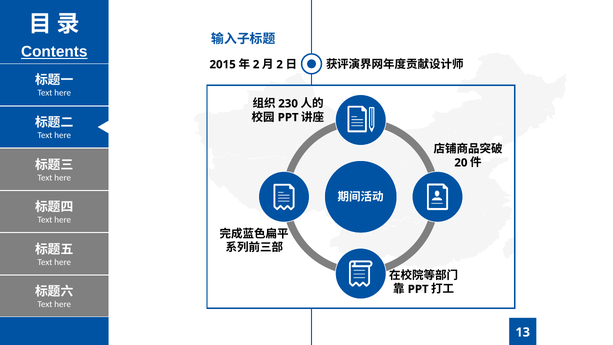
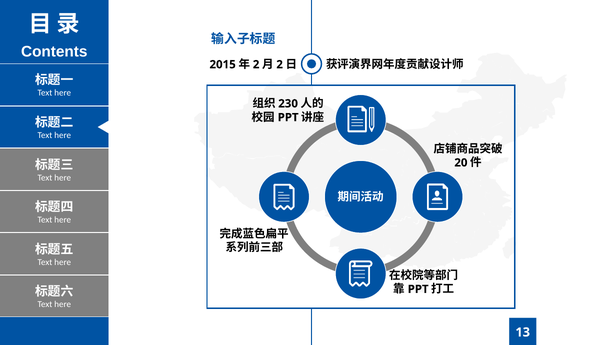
Contents underline: present -> none
